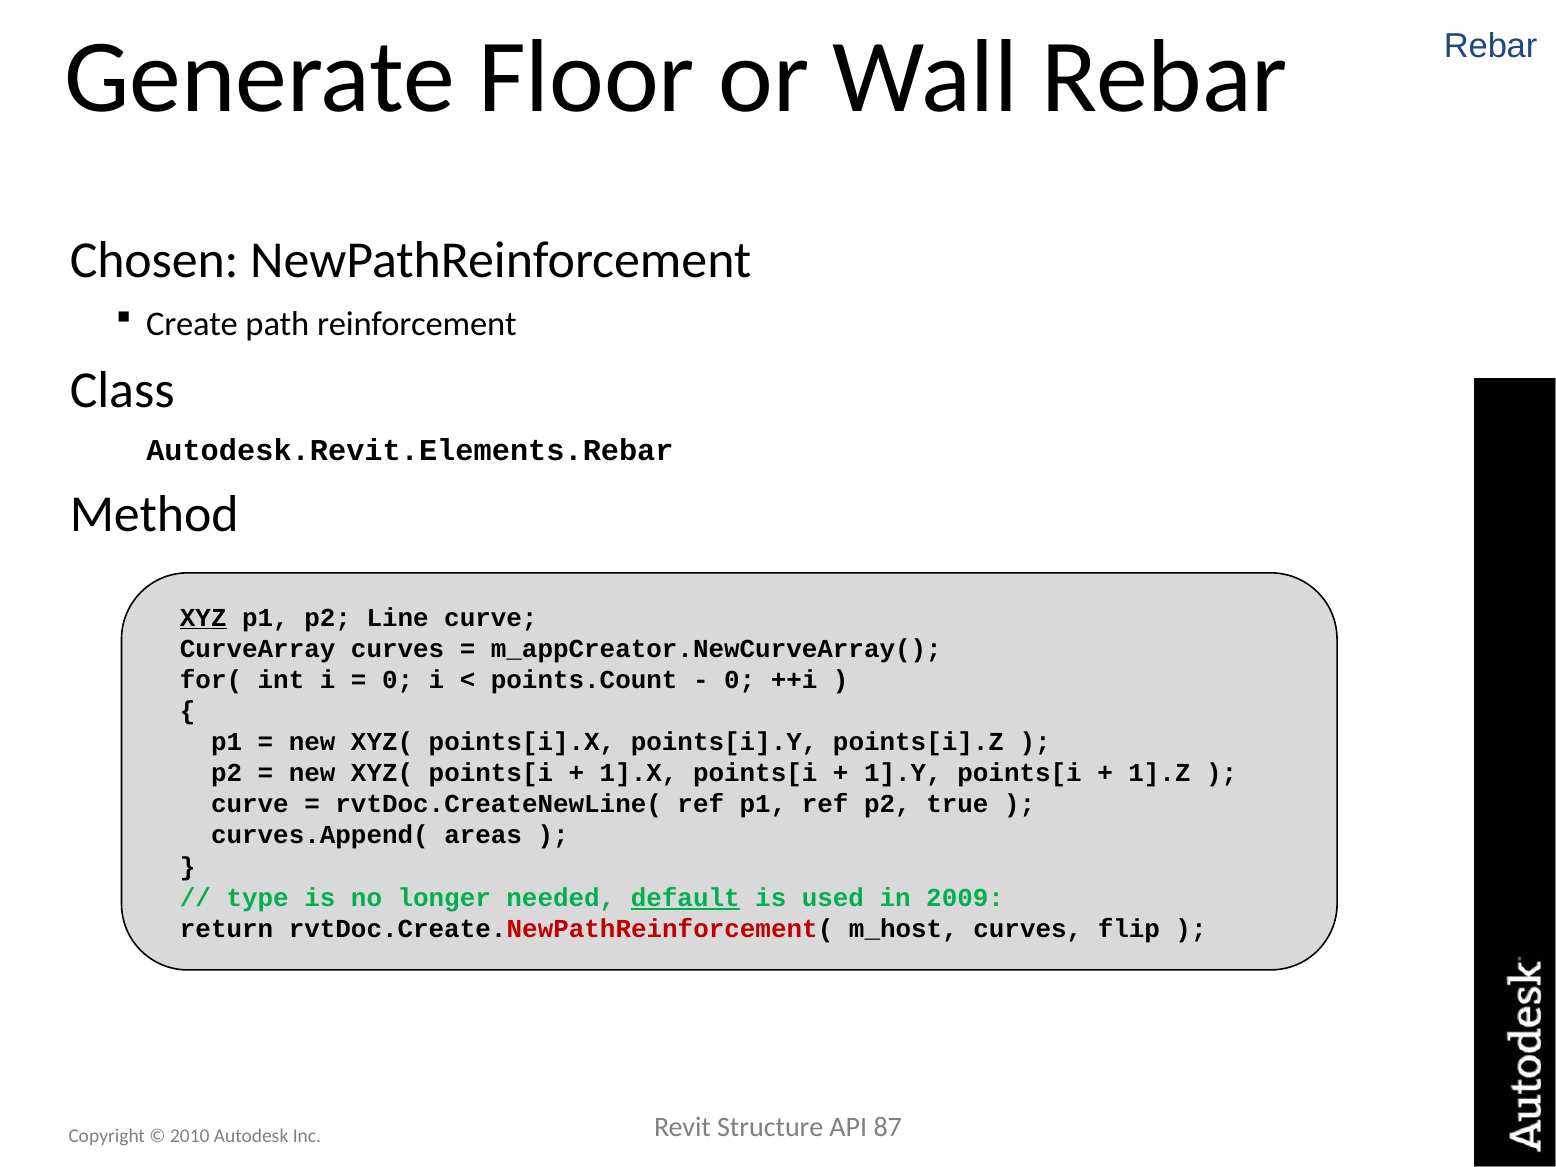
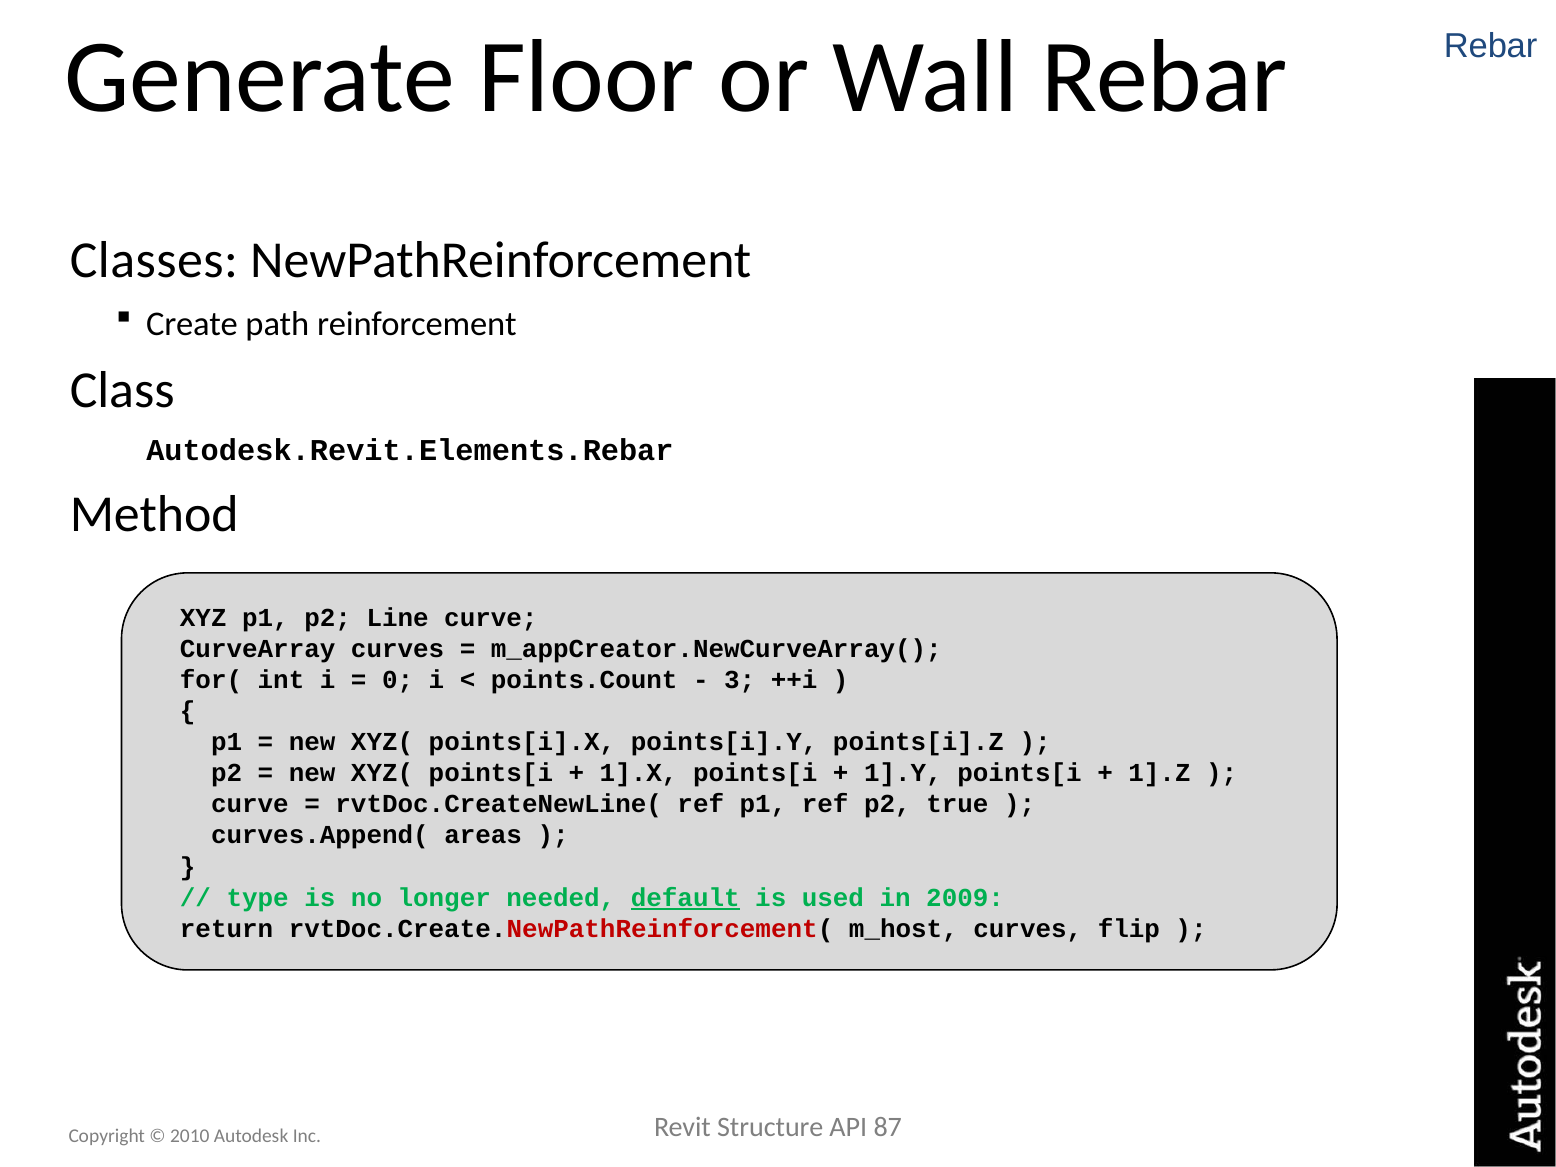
Chosen: Chosen -> Classes
XYZ underline: present -> none
0 at (740, 680): 0 -> 3
